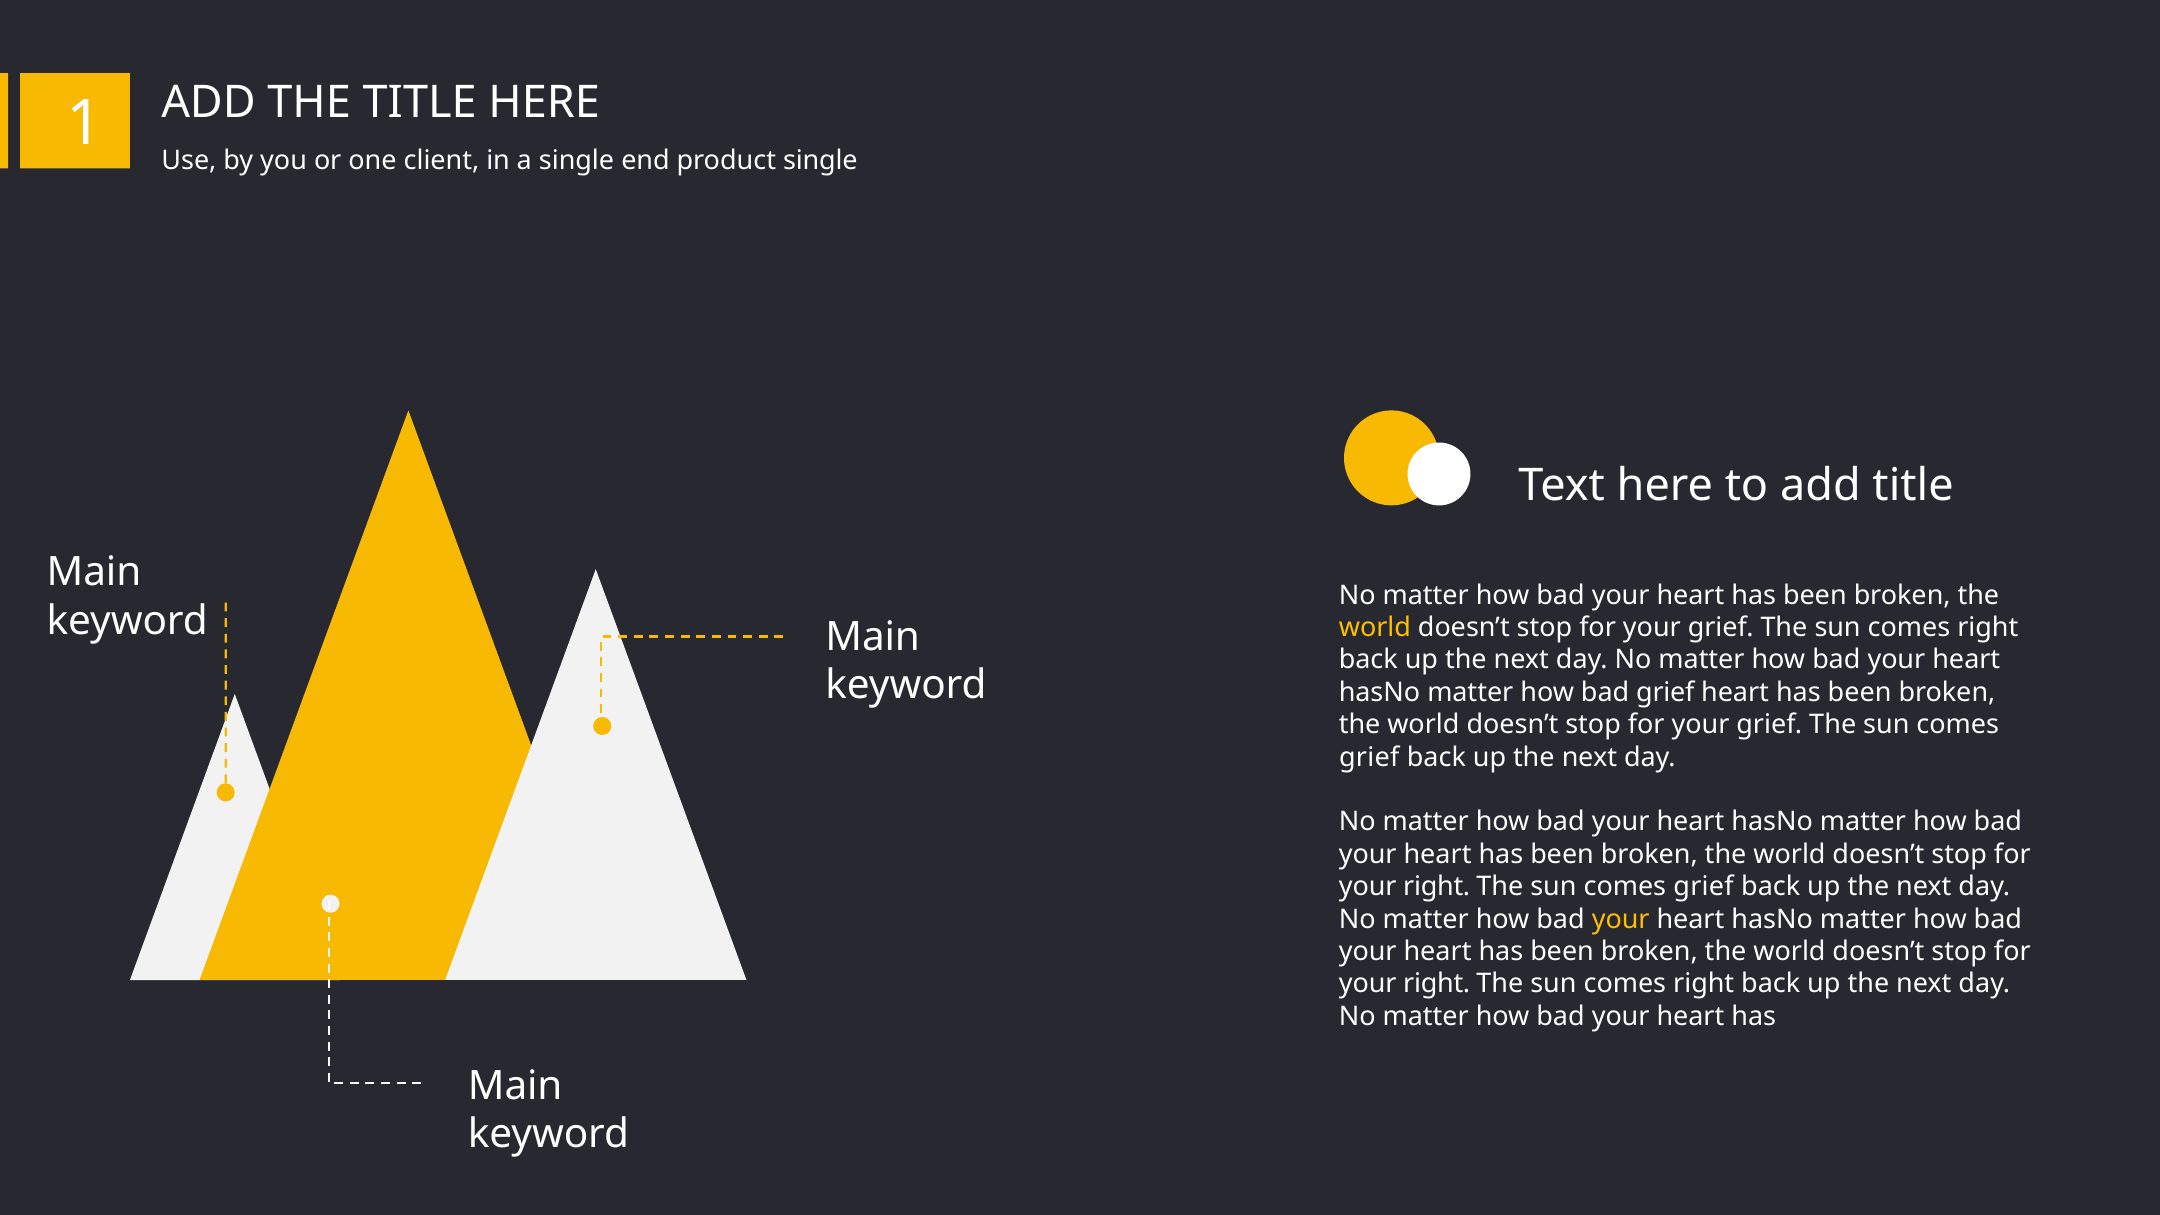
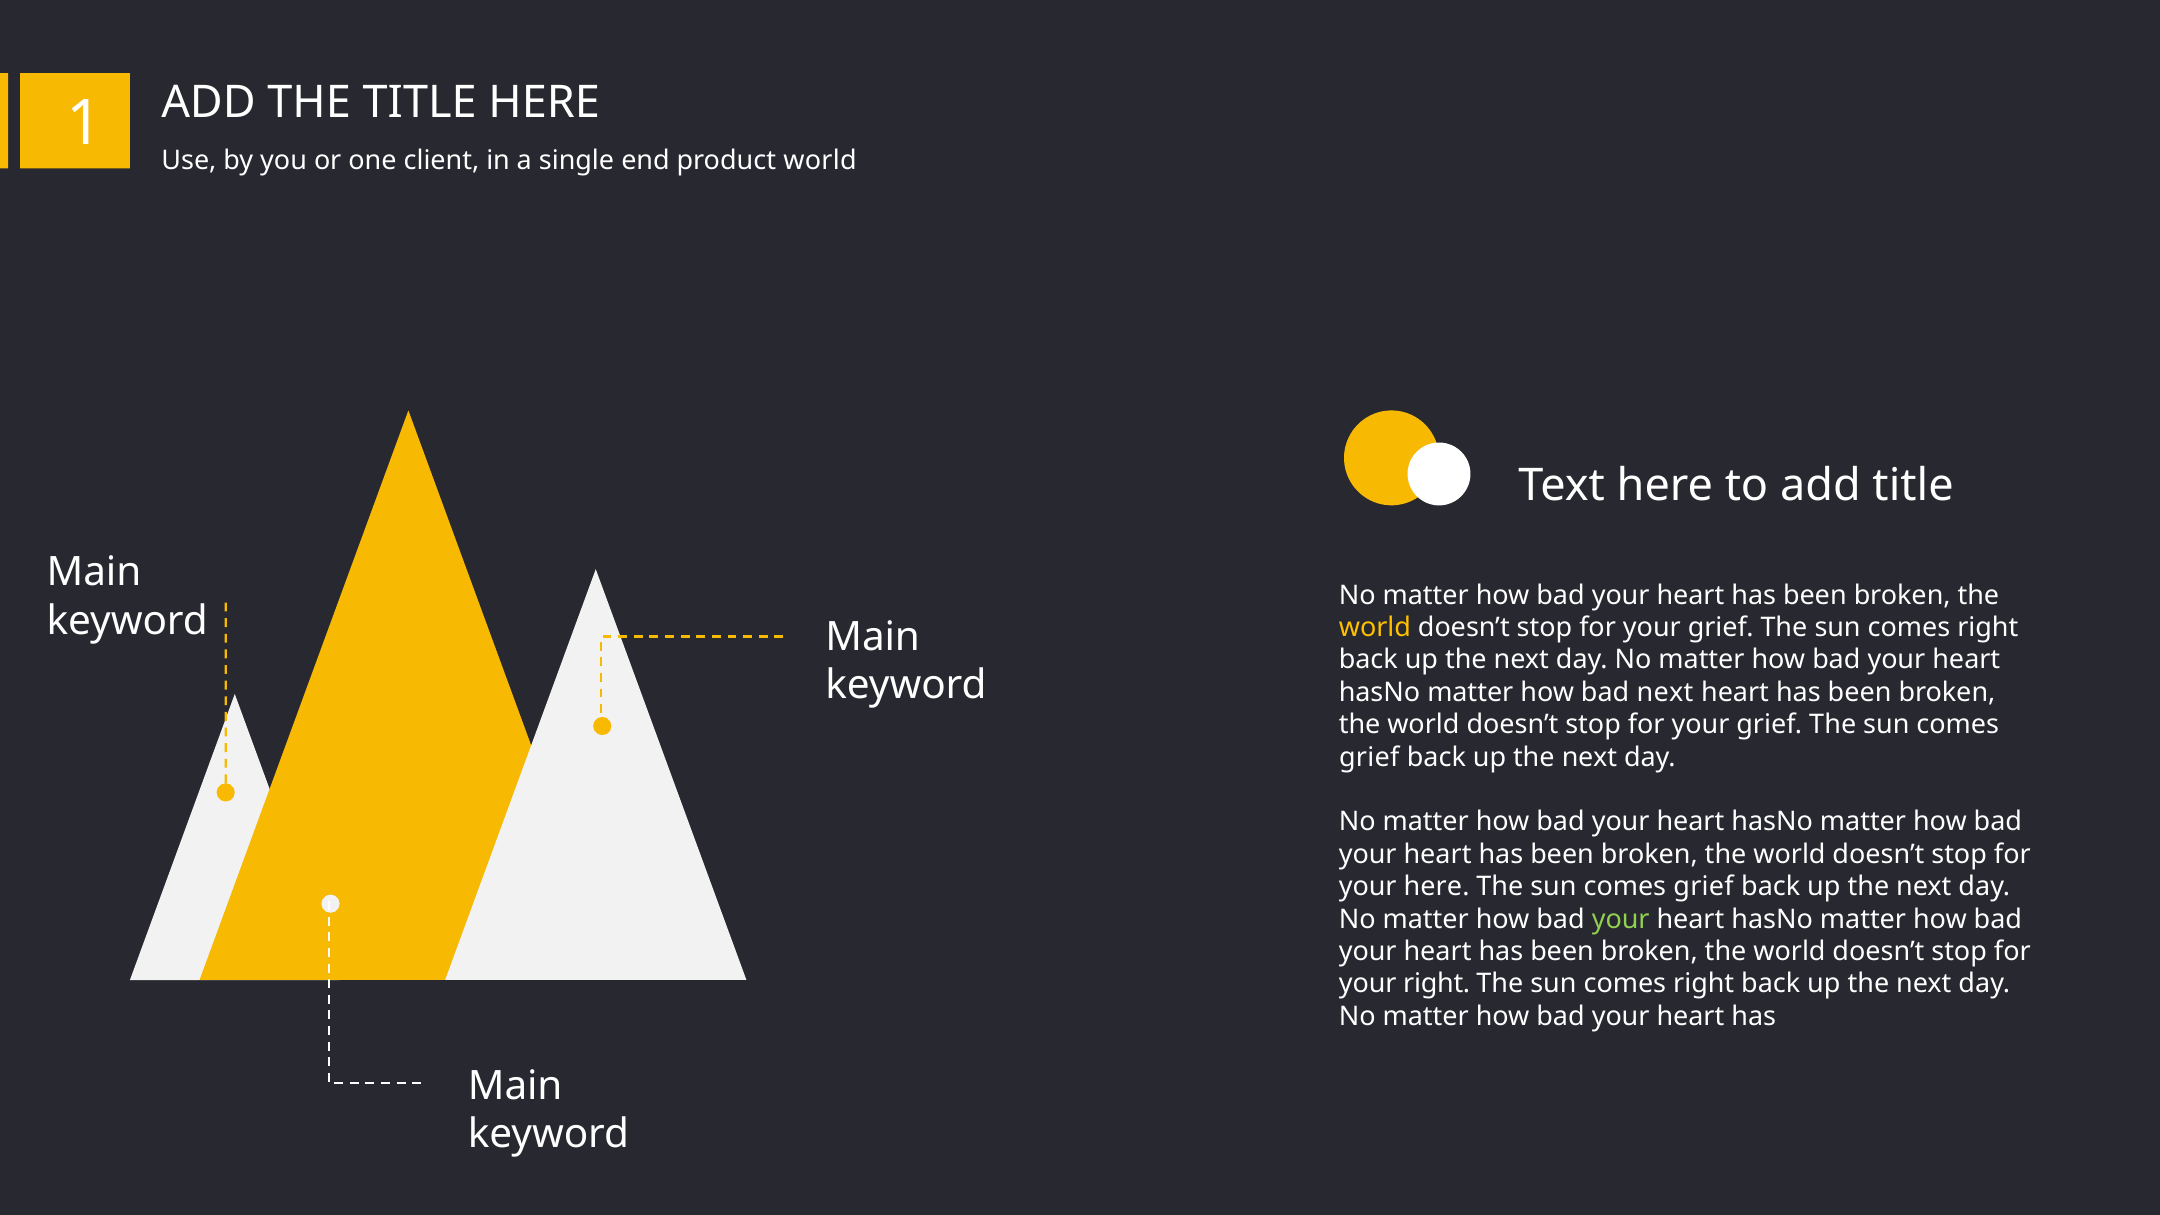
product single: single -> world
bad grief: grief -> next
right at (1437, 887): right -> here
your at (1621, 919) colour: yellow -> light green
